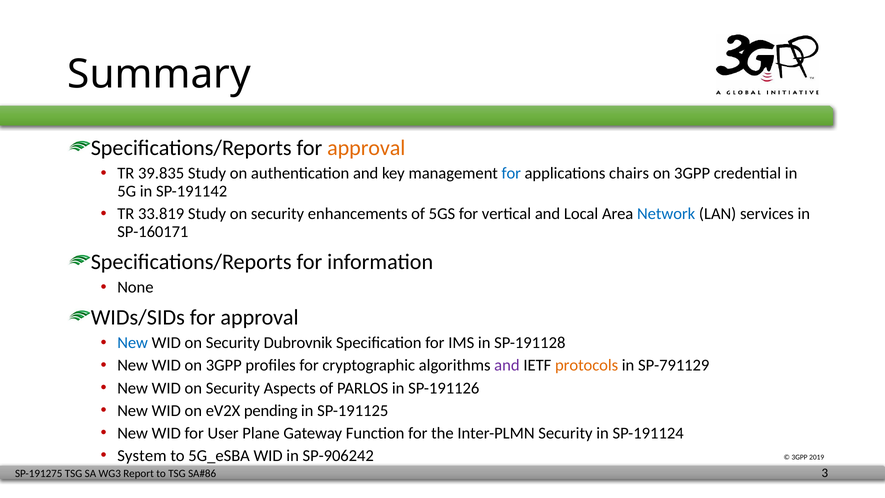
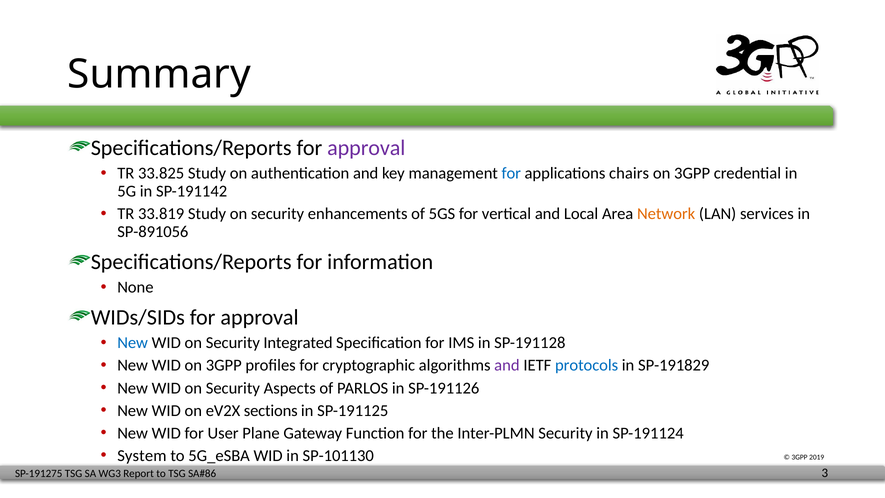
approval at (366, 148) colour: orange -> purple
39.835: 39.835 -> 33.825
Network colour: blue -> orange
SP-160171: SP-160171 -> SP-891056
Dubrovnik: Dubrovnik -> Integrated
protocols colour: orange -> blue
SP-791129: SP-791129 -> SP-191829
pending: pending -> sections
SP-906242: SP-906242 -> SP-101130
